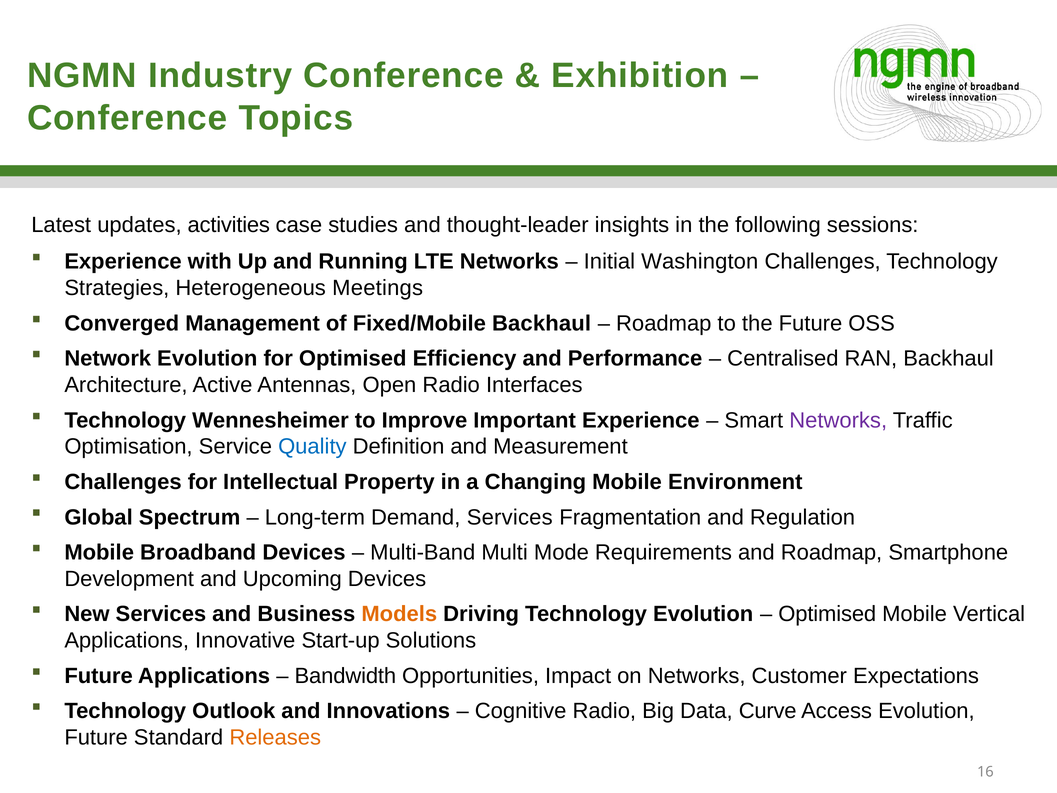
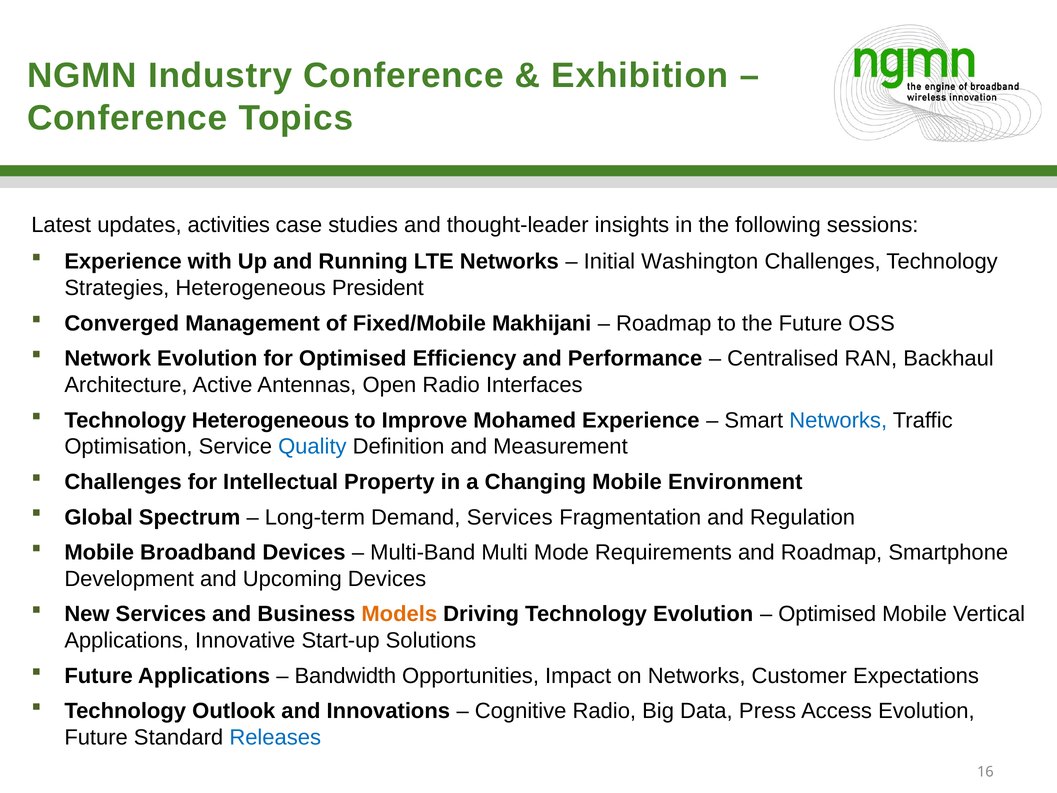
Meetings: Meetings -> President
Fixed/Mobile Backhaul: Backhaul -> Makhijani
Technology Wennesheimer: Wennesheimer -> Heterogeneous
Important: Important -> Mohamed
Networks at (838, 420) colour: purple -> blue
Curve: Curve -> Press
Releases colour: orange -> blue
